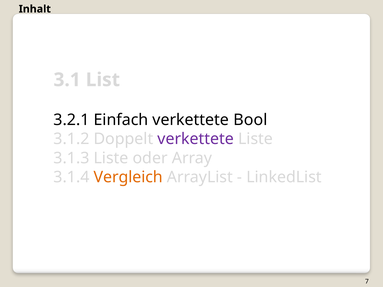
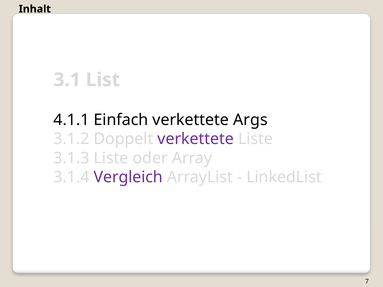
3.2.1: 3.2.1 -> 4.1.1
Bool: Bool -> Args
Vergleich colour: orange -> purple
